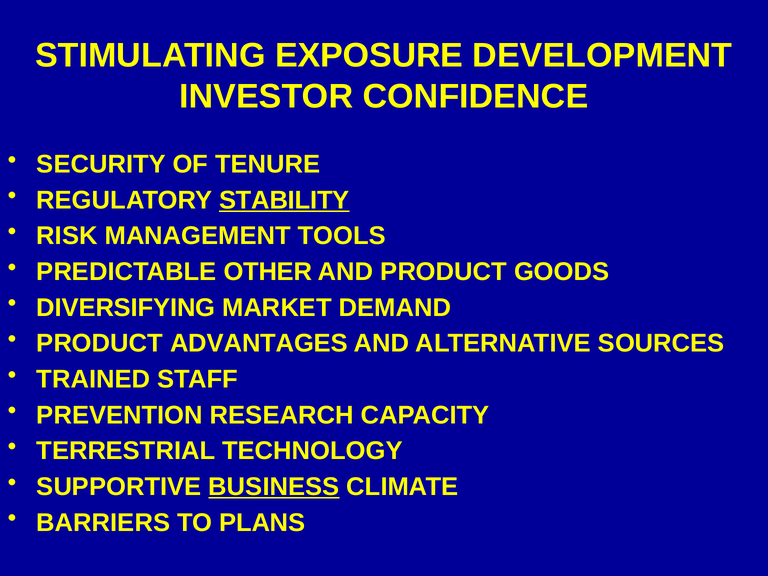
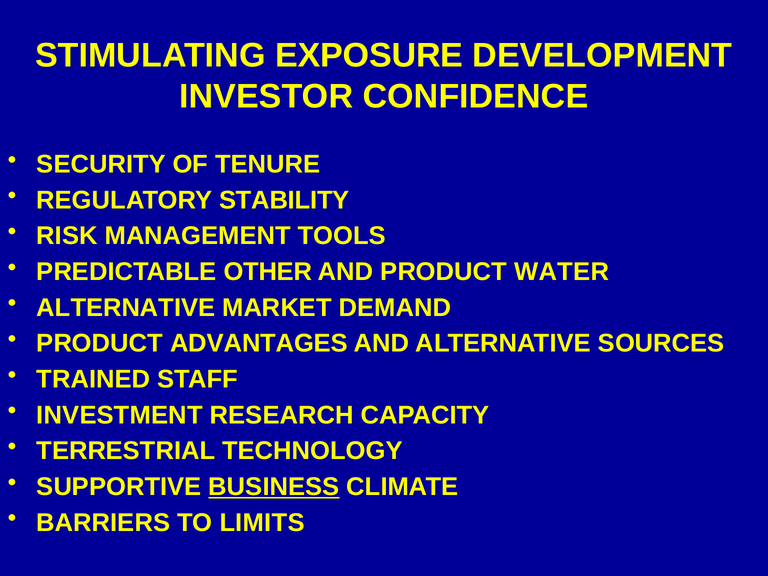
STABILITY underline: present -> none
GOODS: GOODS -> WATER
DIVERSIFYING at (126, 308): DIVERSIFYING -> ALTERNATIVE
PREVENTION: PREVENTION -> INVESTMENT
PLANS: PLANS -> LIMITS
